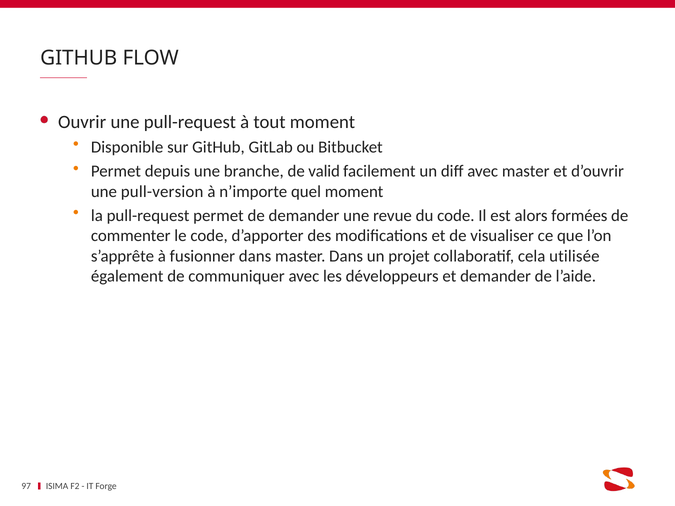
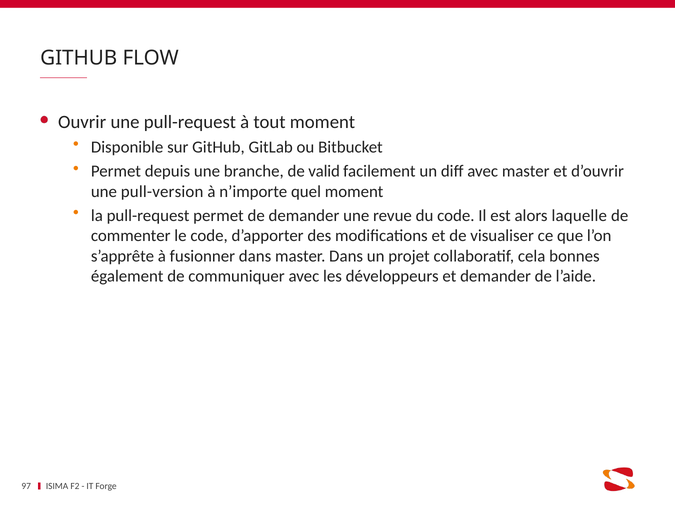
formées: formées -> laquelle
utilisée: utilisée -> bonnes
